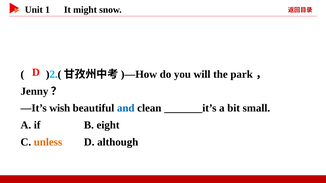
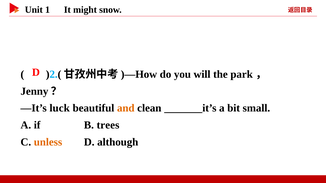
wish: wish -> luck
and colour: blue -> orange
eight: eight -> trees
